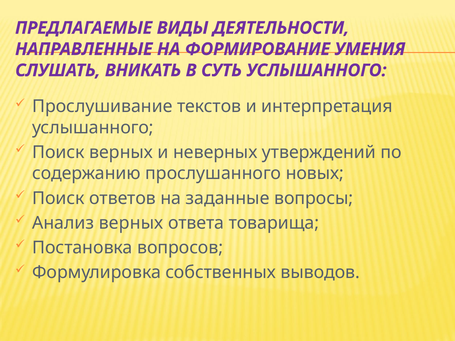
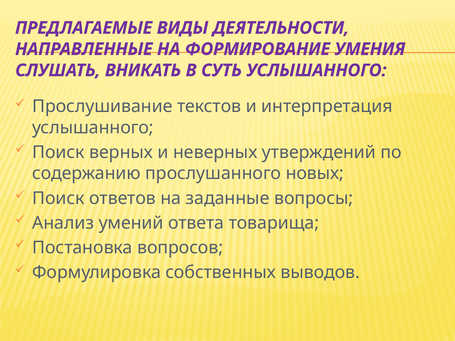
Анализ верных: верных -> умений
